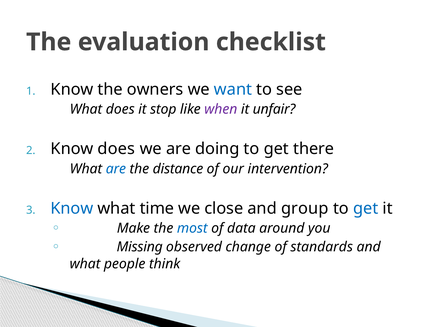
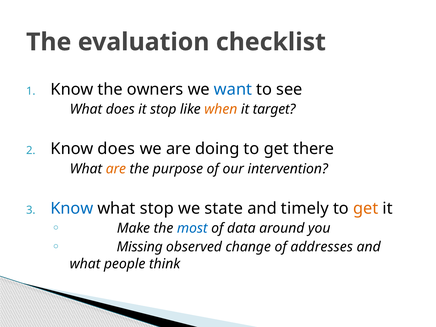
when colour: purple -> orange
unfair: unfair -> target
are at (116, 169) colour: blue -> orange
distance: distance -> purpose
what time: time -> stop
close: close -> state
group: group -> timely
get at (366, 208) colour: blue -> orange
standards: standards -> addresses
